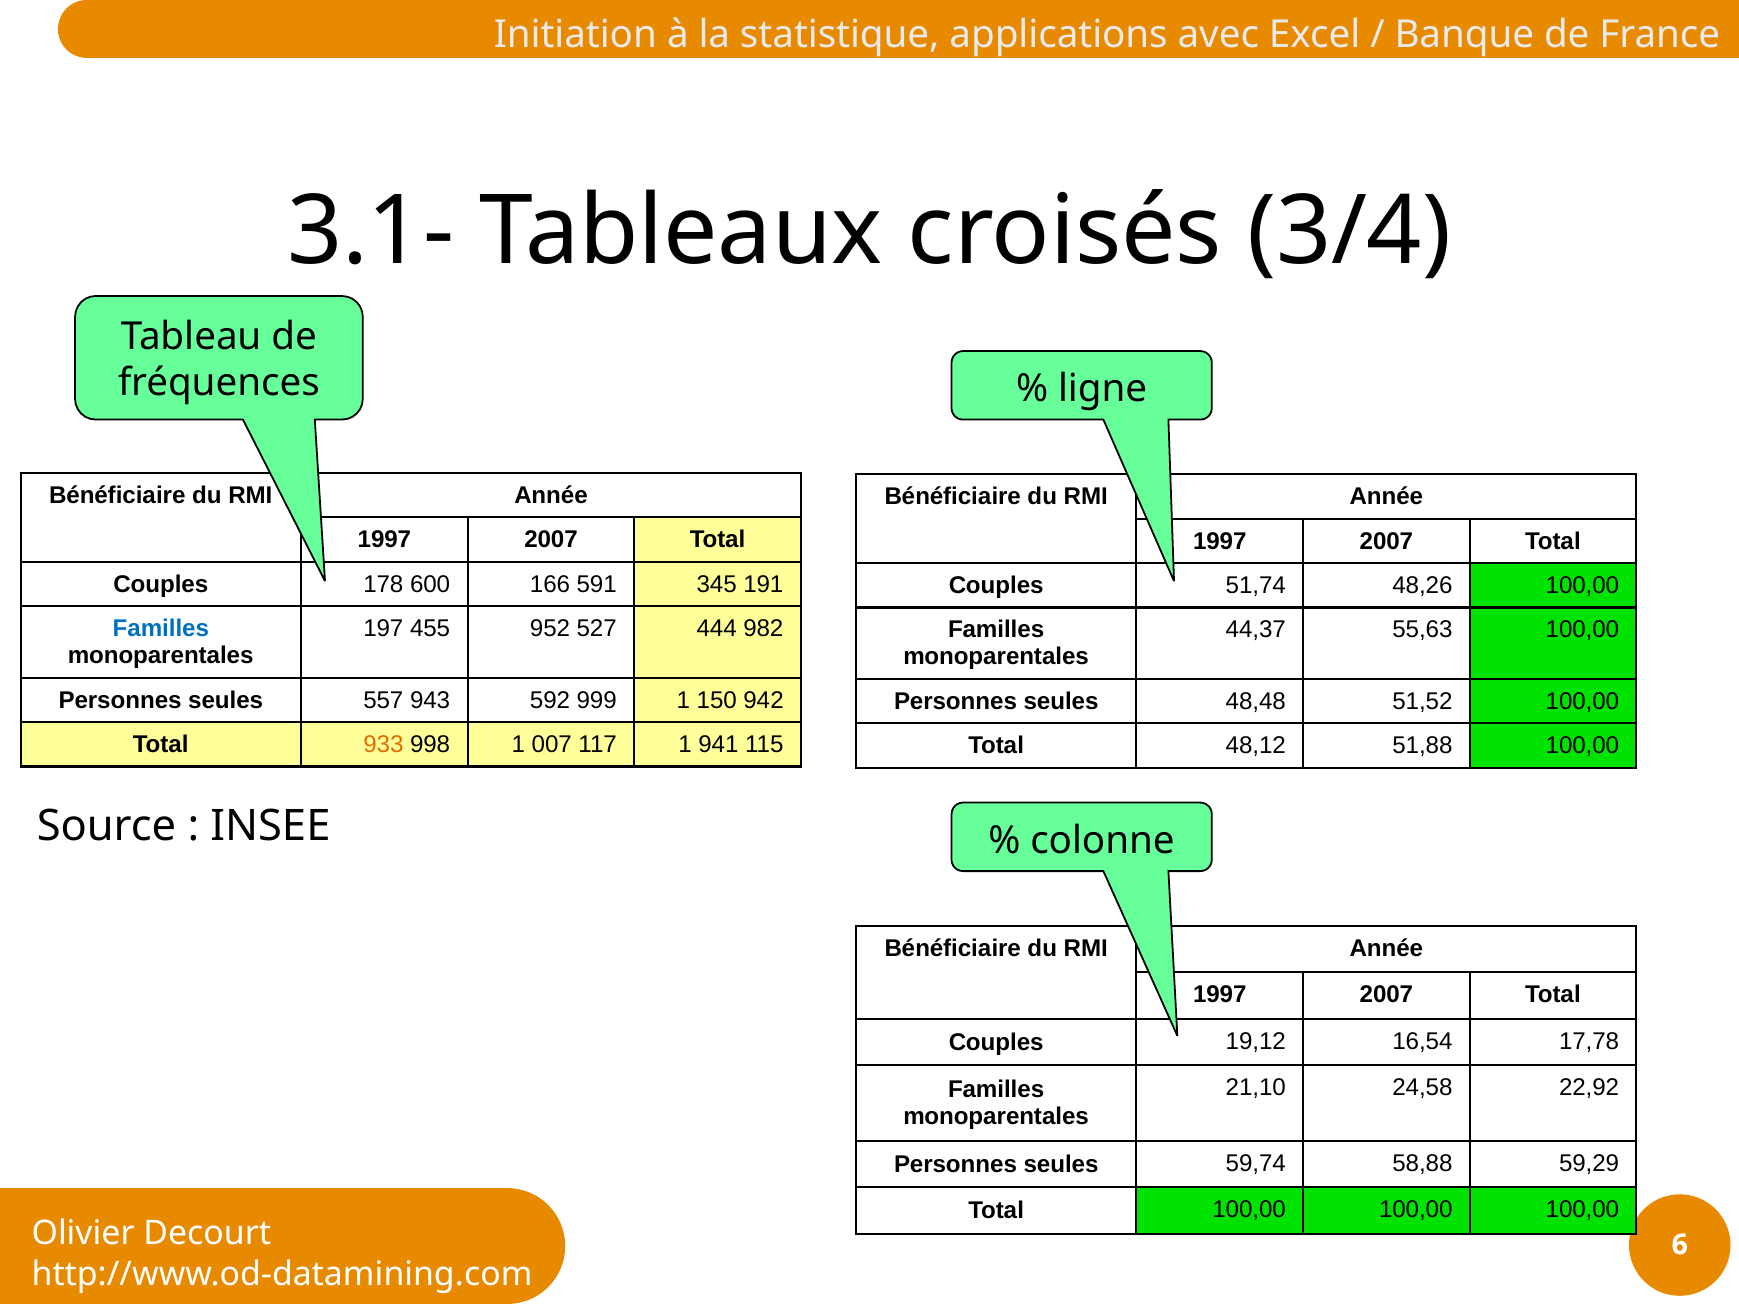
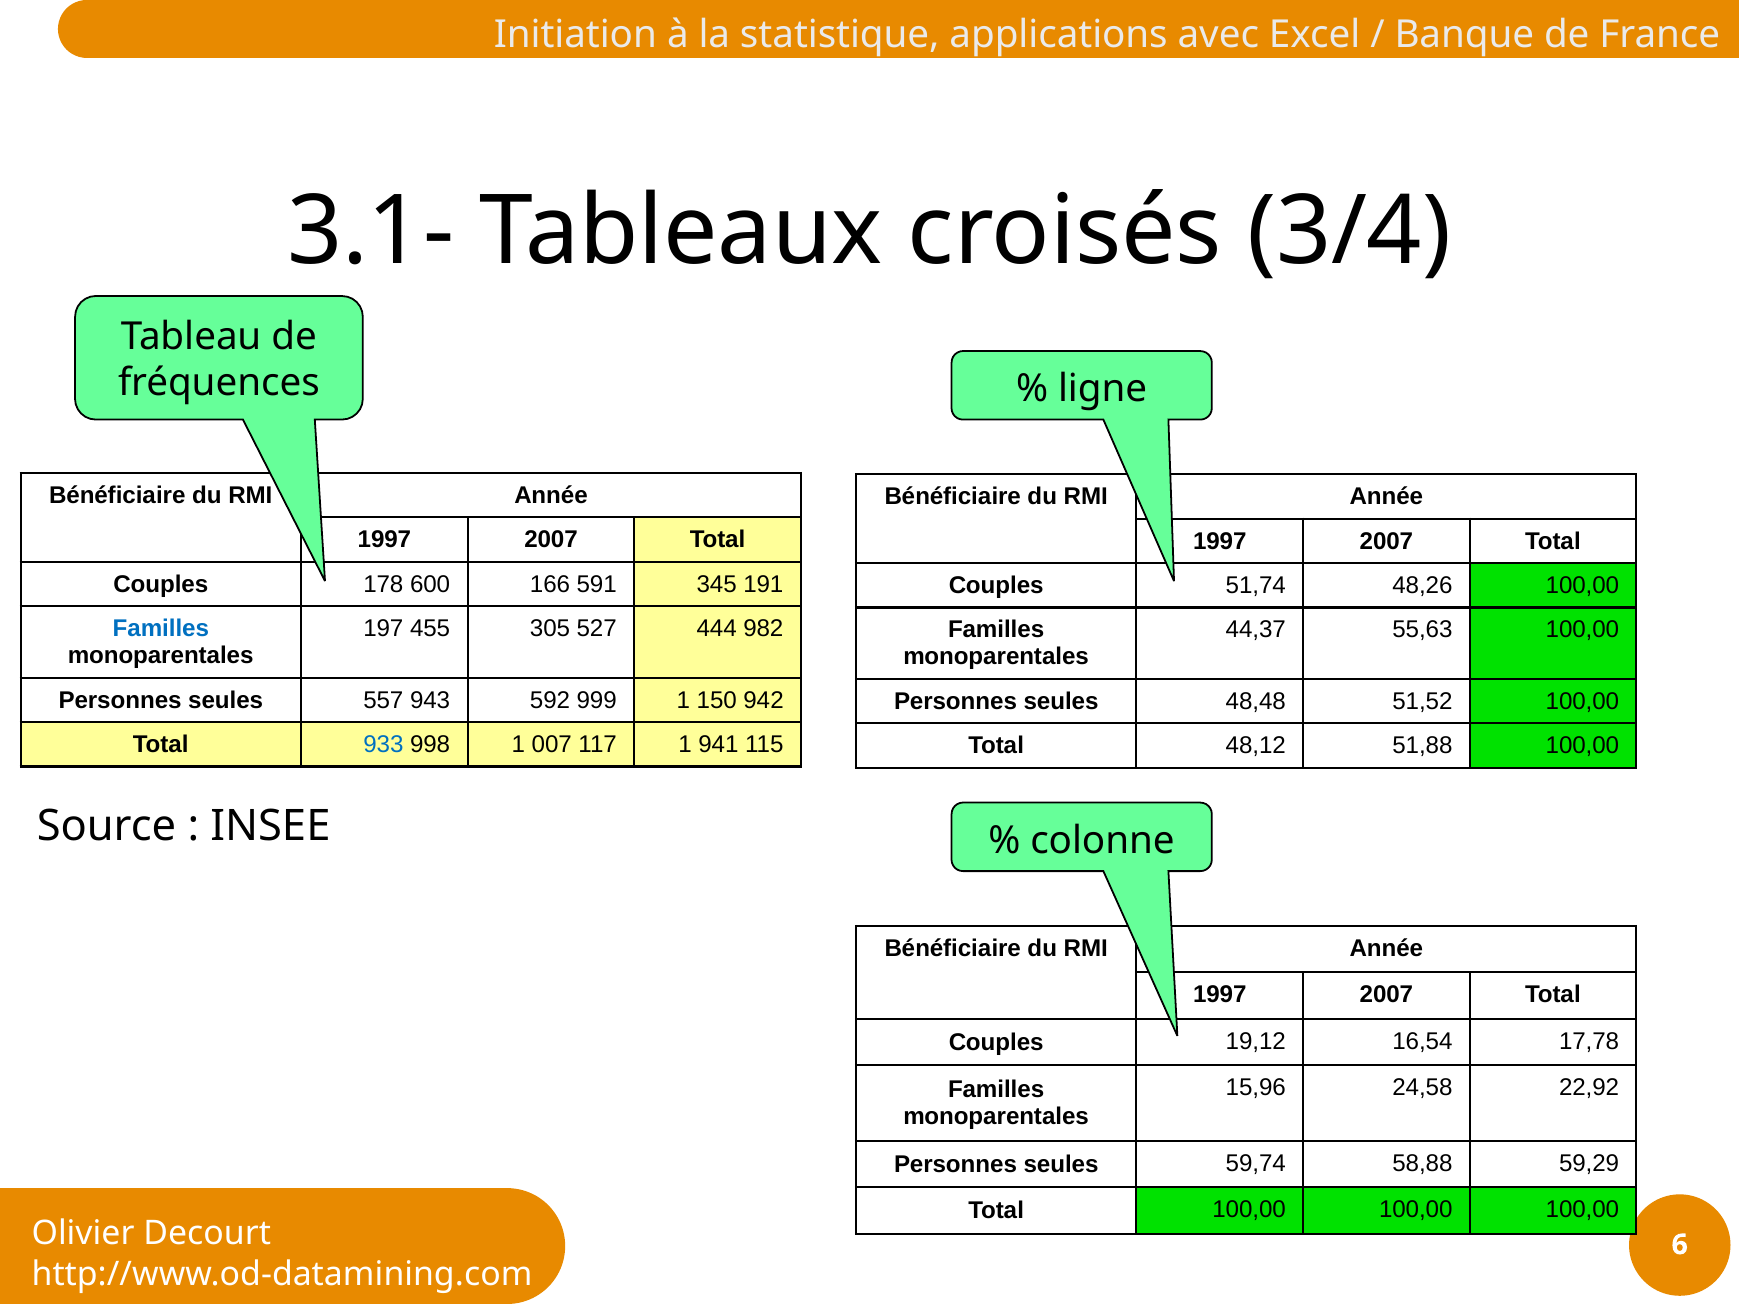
952: 952 -> 305
933 colour: orange -> blue
21,10: 21,10 -> 15,96
